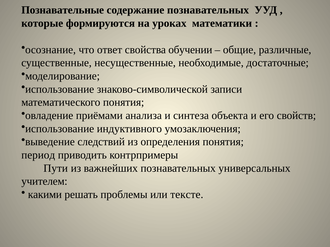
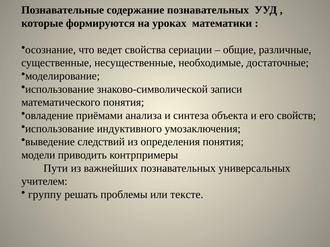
ответ: ответ -> ведет
обучении: обучении -> сериации
период: период -> модели
какими: какими -> группу
